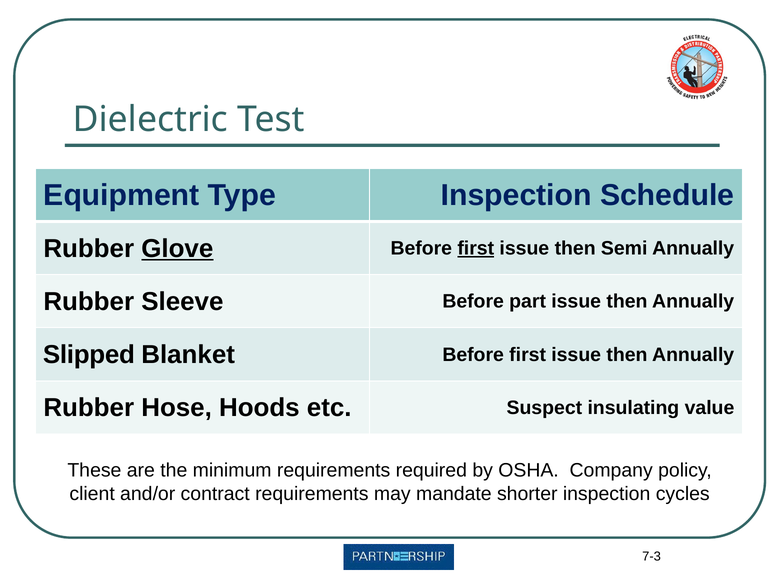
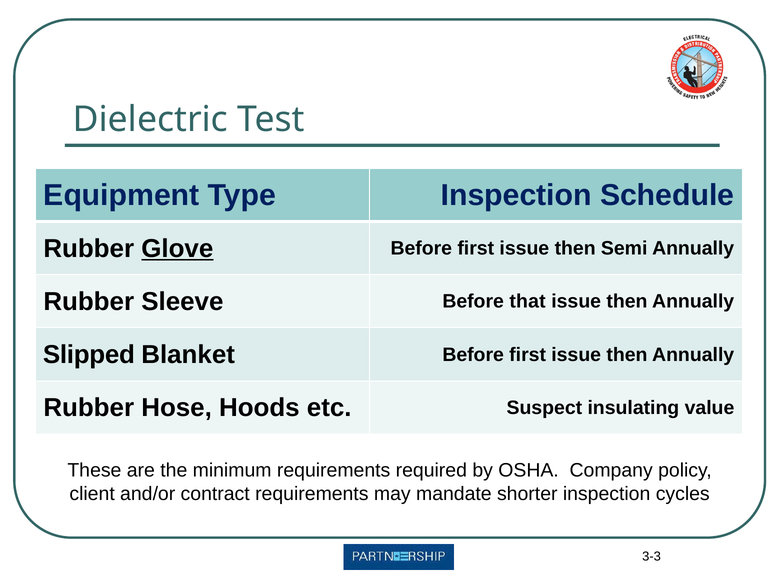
first at (476, 249) underline: present -> none
part: part -> that
7-3: 7-3 -> 3-3
